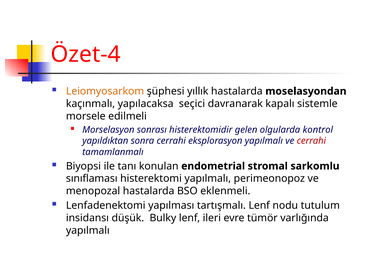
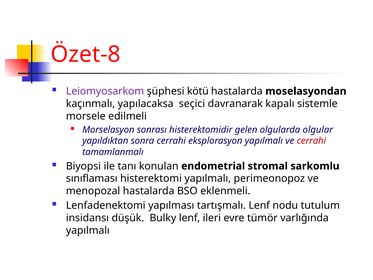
Özet-4: Özet-4 -> Özet-8
Leiomyosarkom colour: orange -> purple
yıllık: yıllık -> kötü
kontrol: kontrol -> olgular
